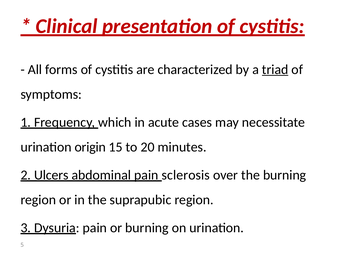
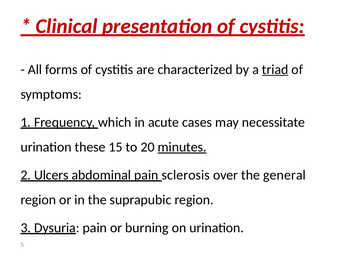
origin: origin -> these
minutes underline: none -> present
the burning: burning -> general
